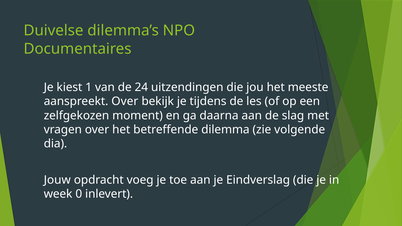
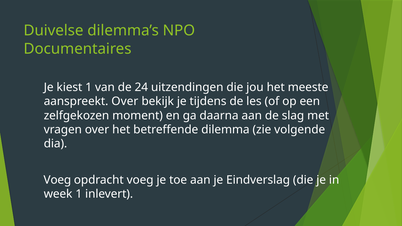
Jouw at (57, 180): Jouw -> Voeg
week 0: 0 -> 1
